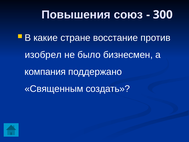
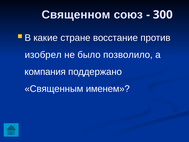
Повышения: Повышения -> Священном
бизнесмен: бизнесмен -> позволило
создать: создать -> именем
